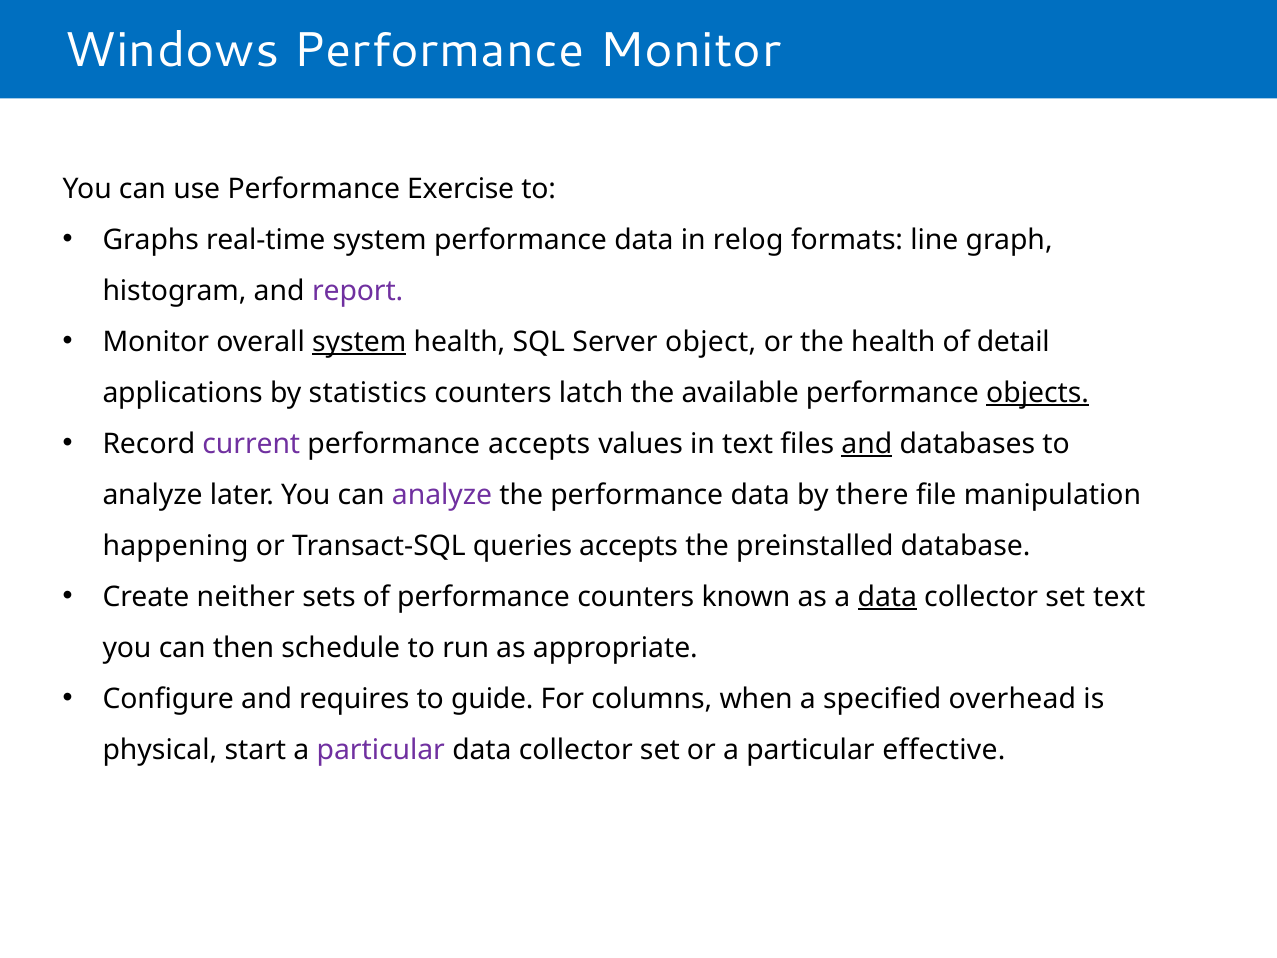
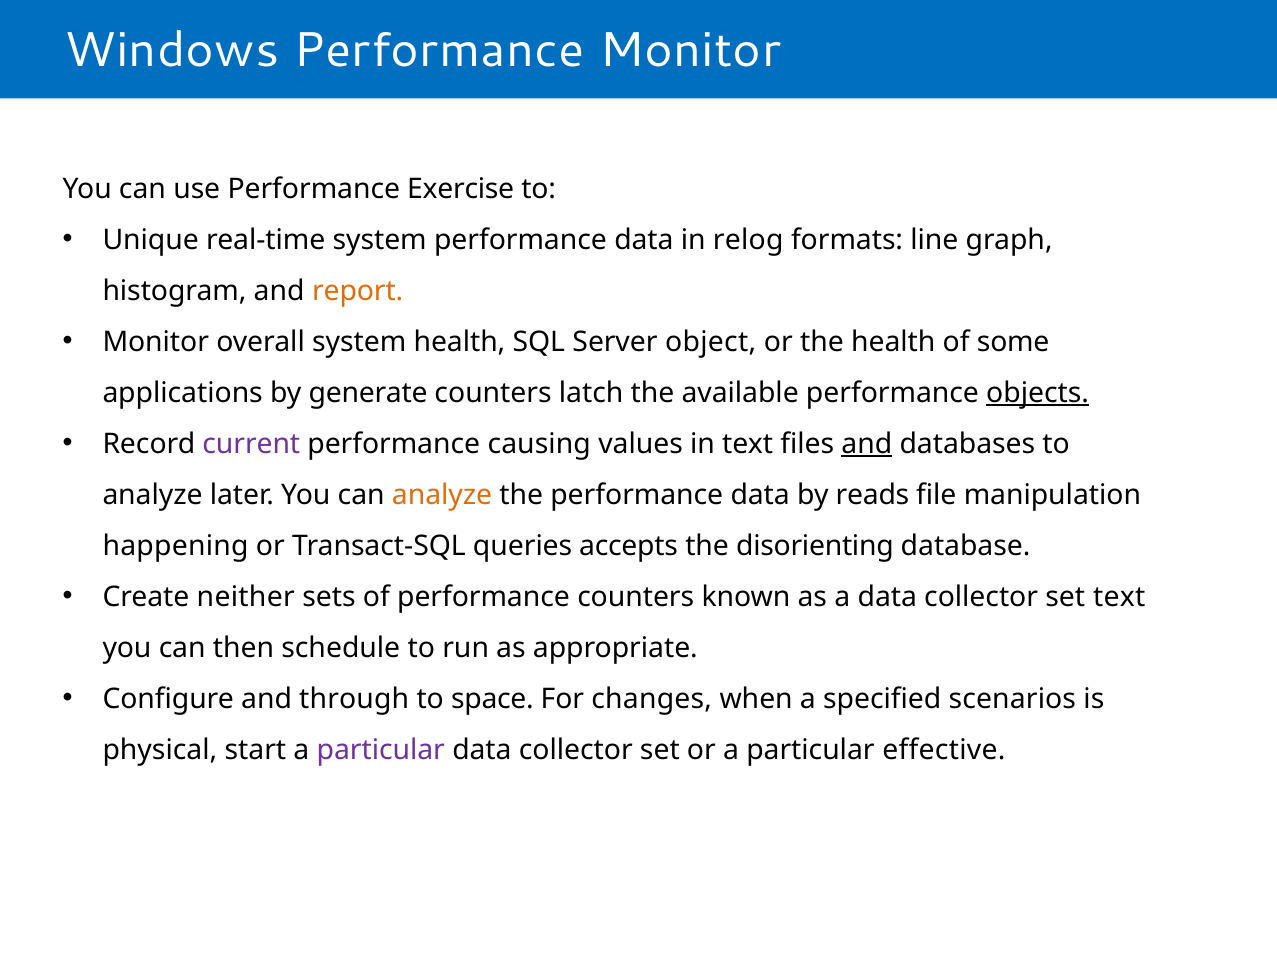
Graphs: Graphs -> Unique
report colour: purple -> orange
system at (359, 342) underline: present -> none
detail: detail -> some
statistics: statistics -> generate
performance accepts: accepts -> causing
analyze at (442, 495) colour: purple -> orange
there: there -> reads
preinstalled: preinstalled -> disorienting
data at (887, 597) underline: present -> none
requires: requires -> through
guide: guide -> space
columns: columns -> changes
overhead: overhead -> scenarios
